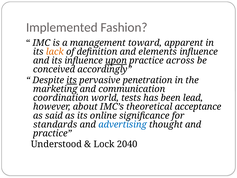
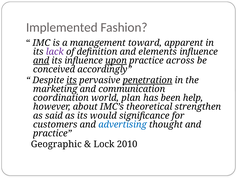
lack colour: orange -> purple
and at (41, 60) underline: none -> present
penetration underline: none -> present
tests: tests -> plan
lead: lead -> help
acceptance: acceptance -> strengthen
online: online -> would
standards: standards -> customers
Understood: Understood -> Geographic
2040: 2040 -> 2010
